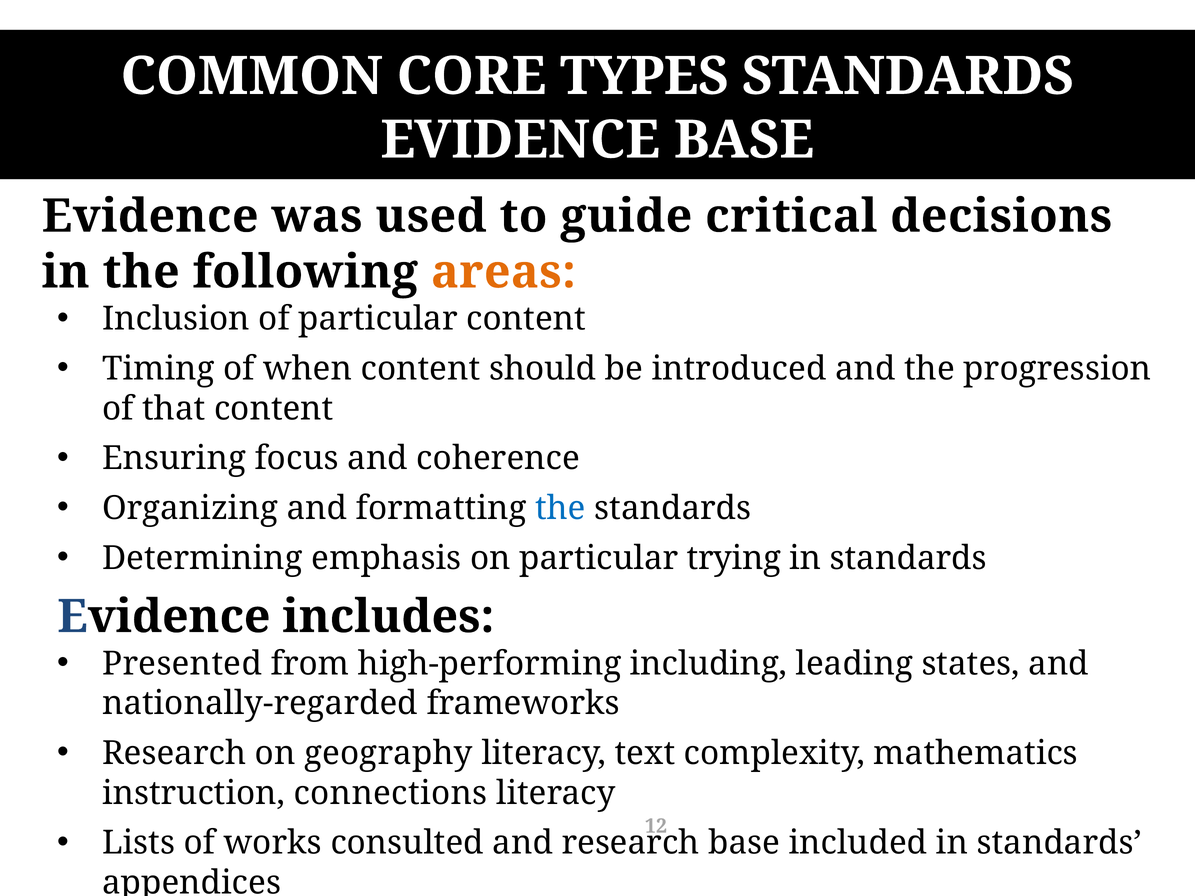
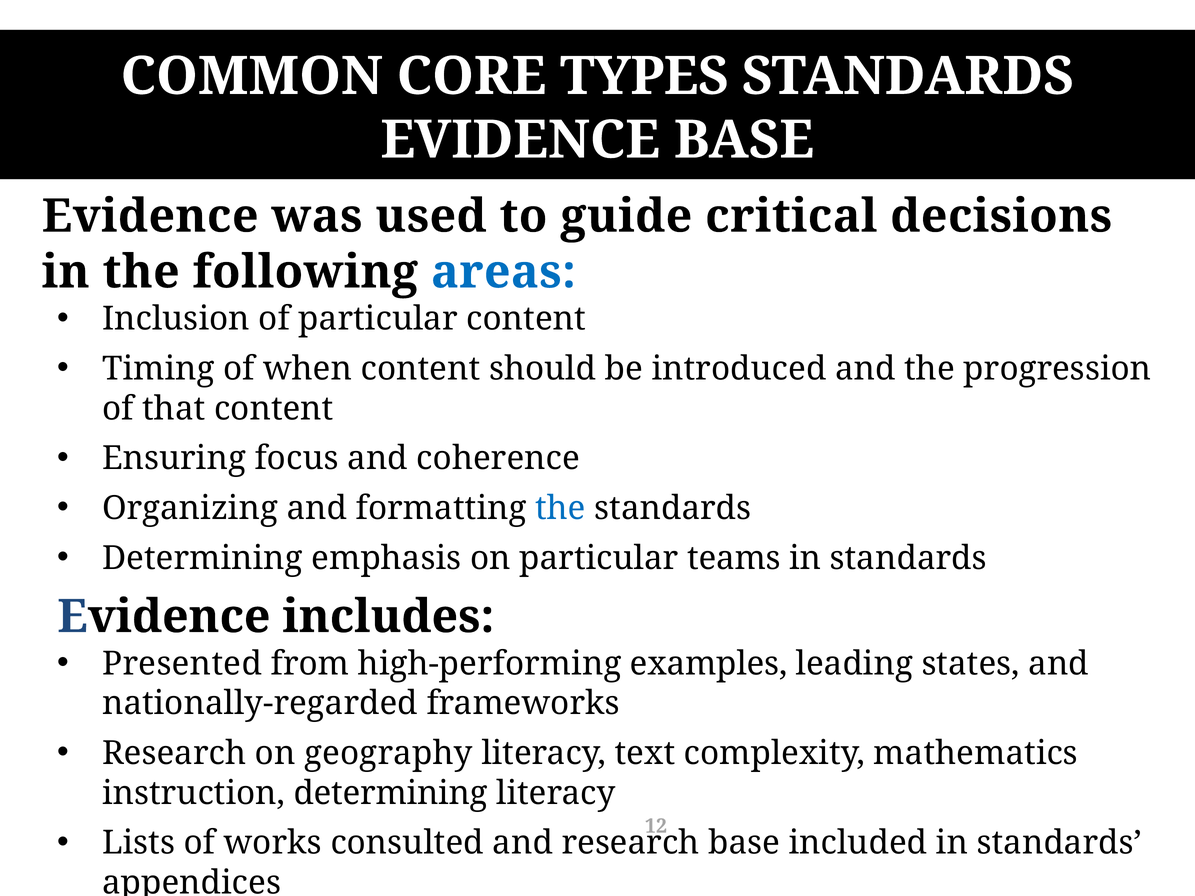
areas colour: orange -> blue
trying: trying -> teams
including: including -> examples
instruction connections: connections -> determining
